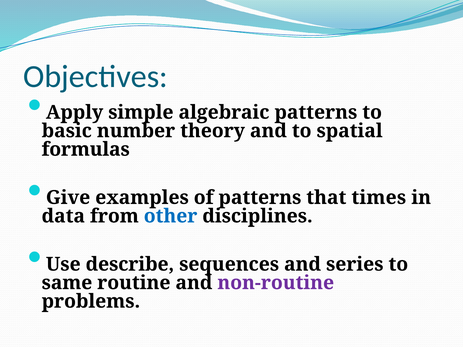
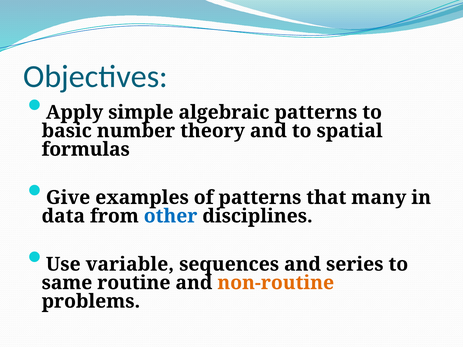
times: times -> many
describe: describe -> variable
non-routine colour: purple -> orange
